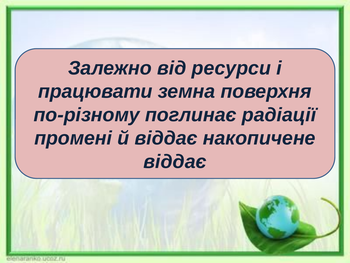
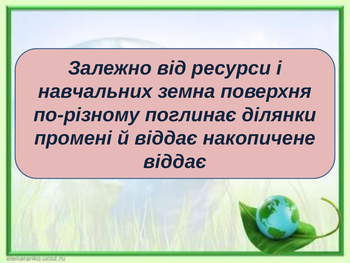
працювати: працювати -> навчальних
радіації: радіації -> ділянки
